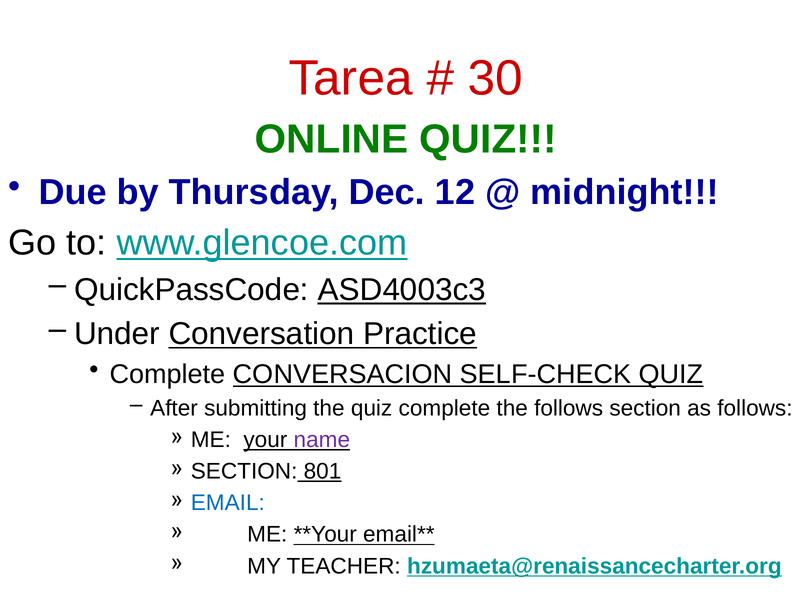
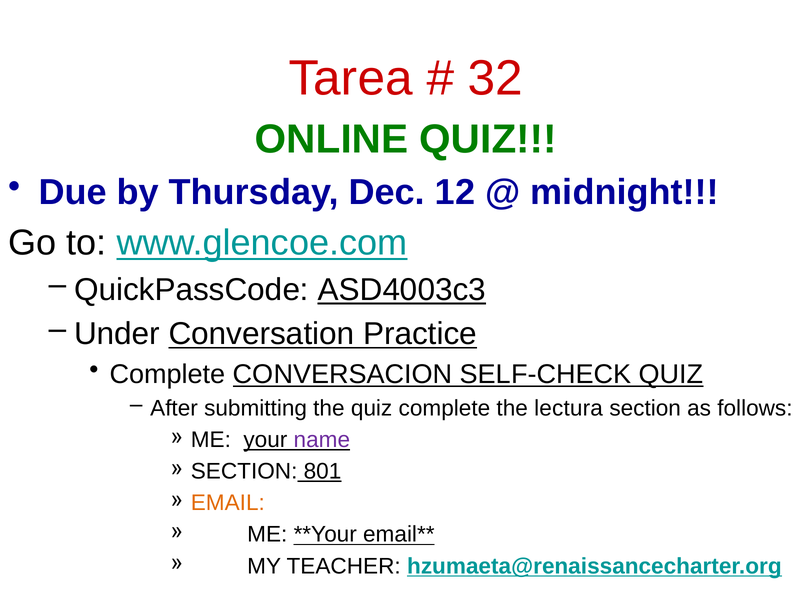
30: 30 -> 32
the follows: follows -> lectura
EMAIL colour: blue -> orange
